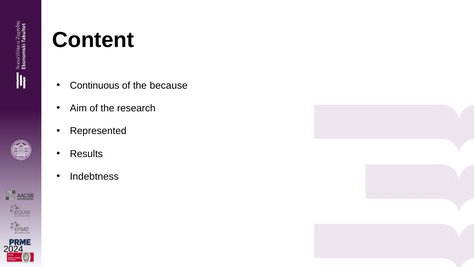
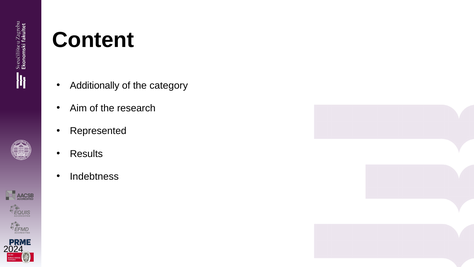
Continuous: Continuous -> Additionally
because: because -> category
